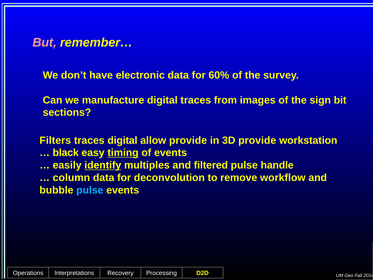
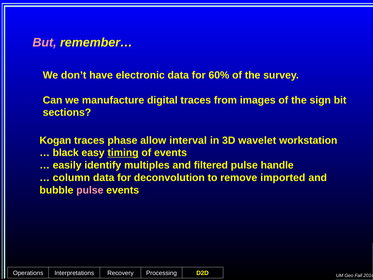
Filters: Filters -> Kogan
traces digital: digital -> phase
allow provide: provide -> interval
3D provide: provide -> wavelet
identify underline: present -> none
workflow: workflow -> imported
pulse at (90, 190) colour: light blue -> pink
